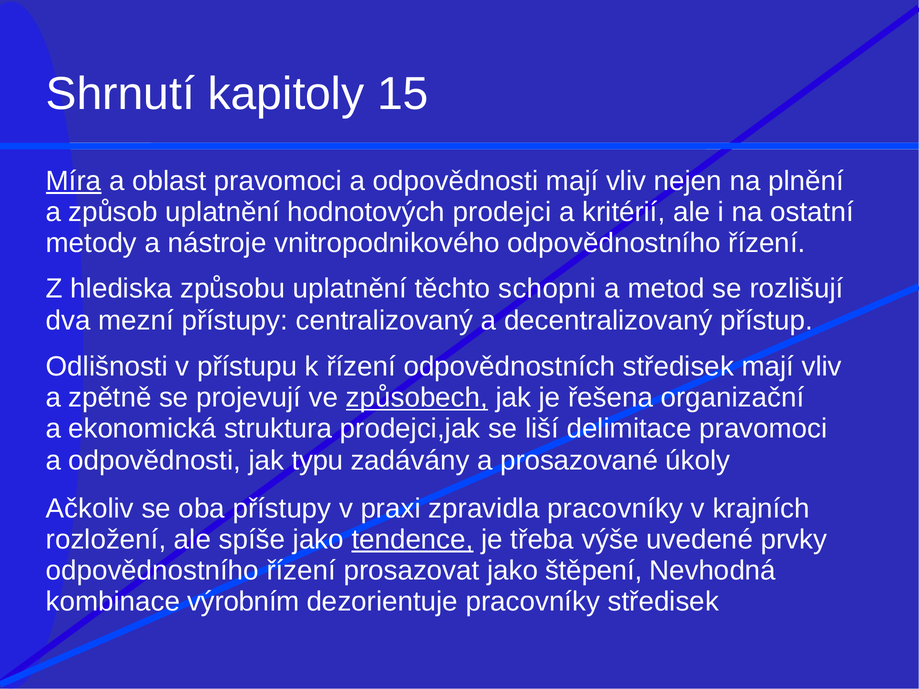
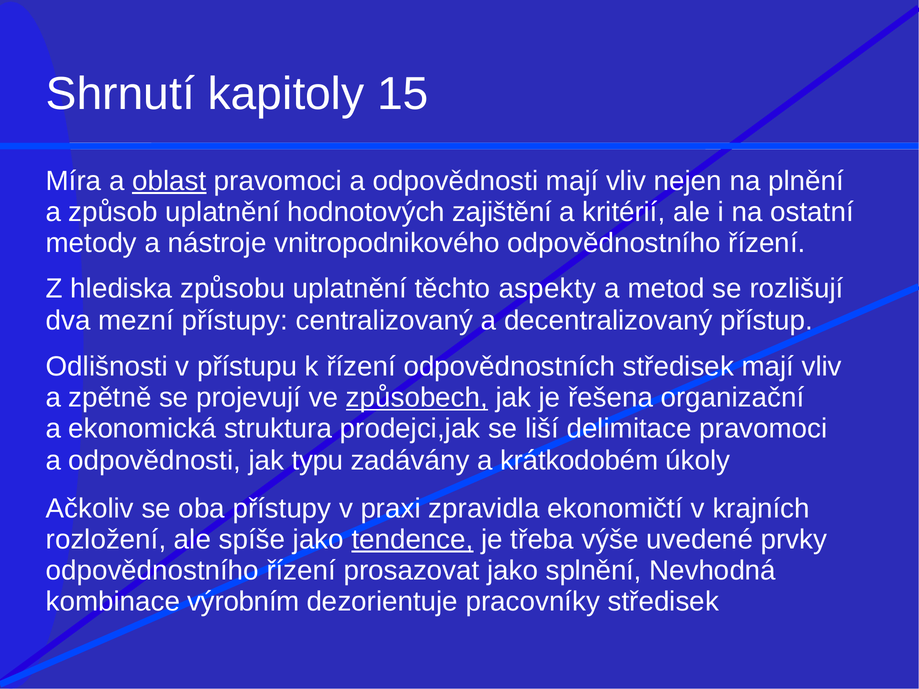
Míra underline: present -> none
oblast underline: none -> present
prodejci: prodejci -> zajištění
schopni: schopni -> aspekty
prosazované: prosazované -> krátkodobém
zpravidla pracovníky: pracovníky -> ekonomičtí
štěpení: štěpení -> splnění
